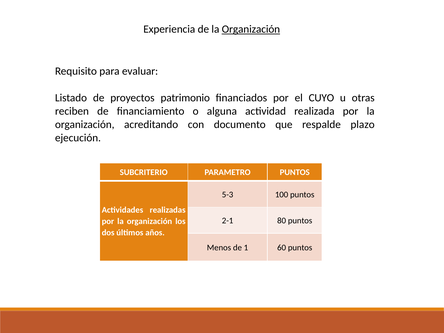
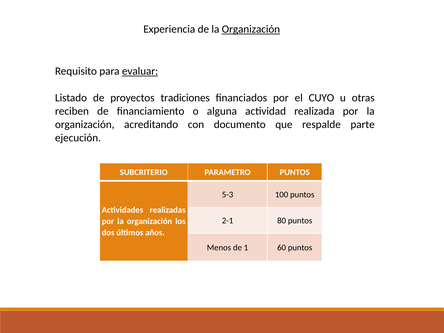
evaluar underline: none -> present
patrimonio: patrimonio -> tradiciones
plazo: plazo -> parte
